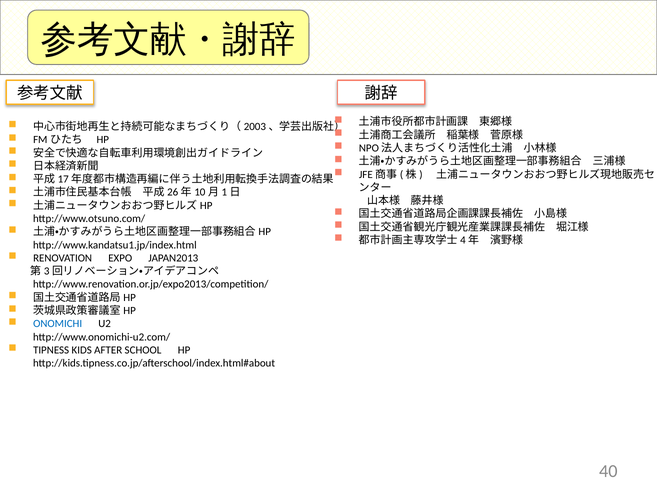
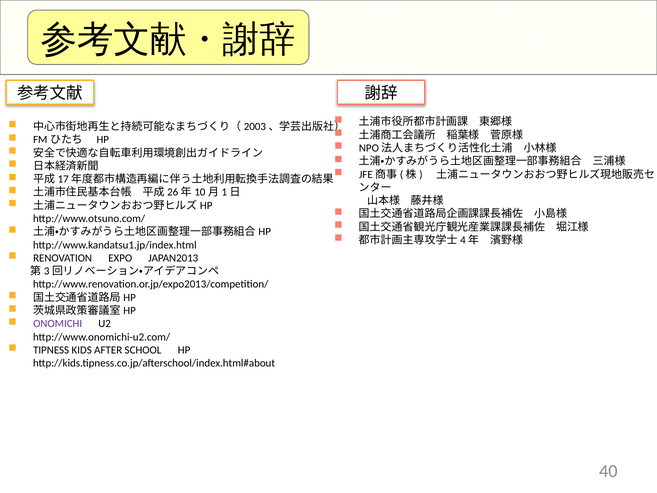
ONOMICHI colour: blue -> purple
